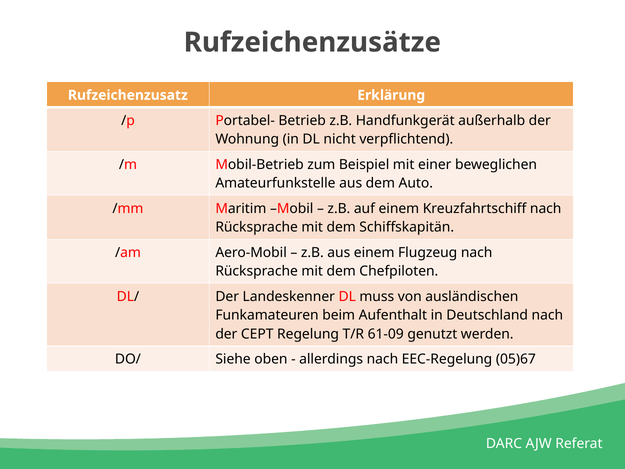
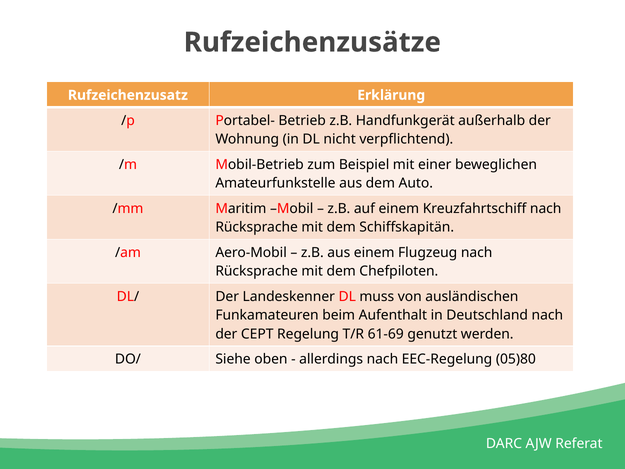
61-09: 61-09 -> 61-69
05)67: 05)67 -> 05)80
